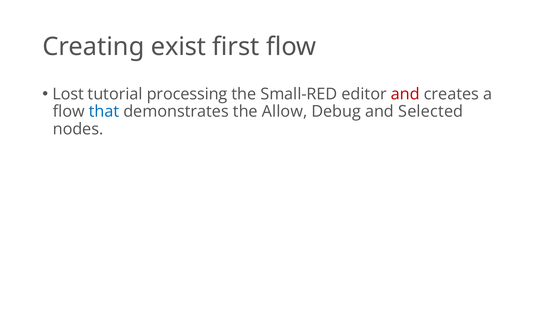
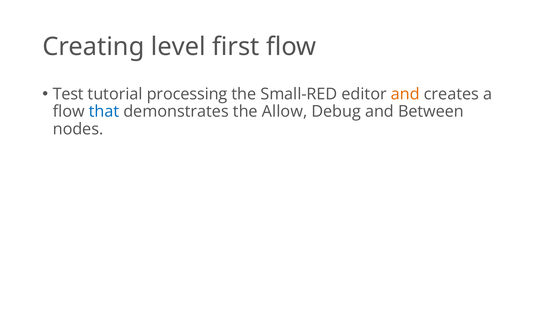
exist: exist -> level
Lost: Lost -> Test
and at (405, 94) colour: red -> orange
Selected: Selected -> Between
